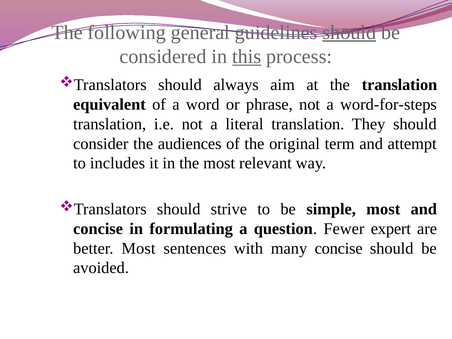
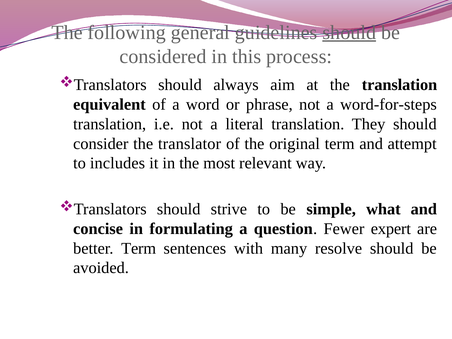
this underline: present -> none
audiences: audiences -> translator
simple most: most -> what
better Most: Most -> Term
many concise: concise -> resolve
